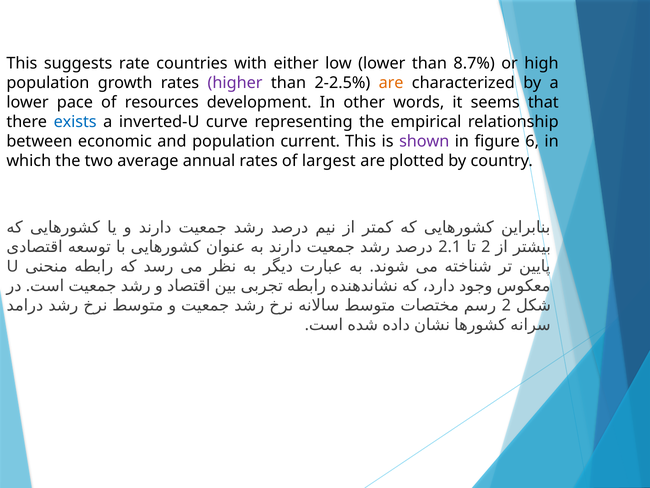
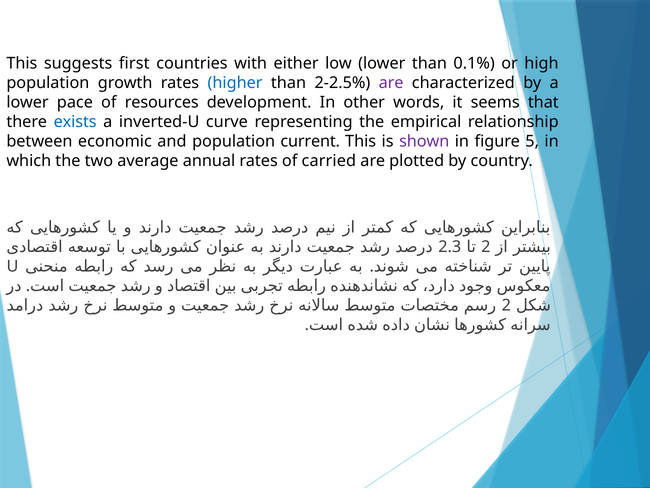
rate: rate -> first
8.7%: 8.7% -> 0.1%
higher colour: purple -> blue
are at (391, 83) colour: orange -> purple
6: 6 -> 5
largest: largest -> carried
2.1: 2.1 -> 2.3
